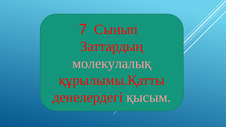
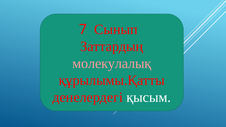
қысым colour: pink -> white
